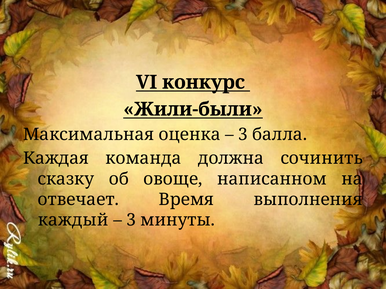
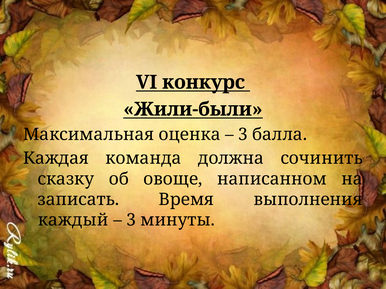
отвечает: отвечает -> записать
